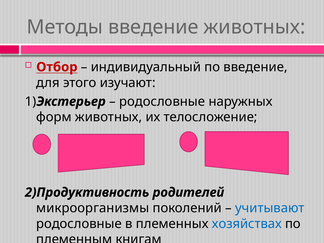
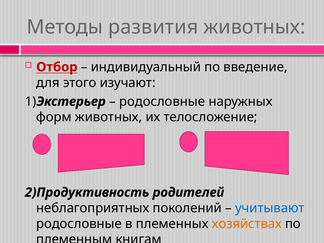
Методы введение: введение -> развития
микроорганизмы: микроорганизмы -> неблагоприятных
хозяйствах colour: blue -> orange
